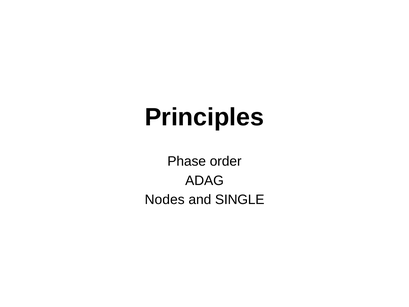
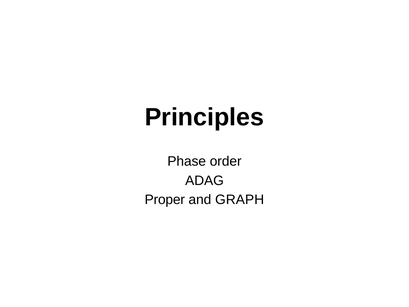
Nodes: Nodes -> Proper
SINGLE: SINGLE -> GRAPH
